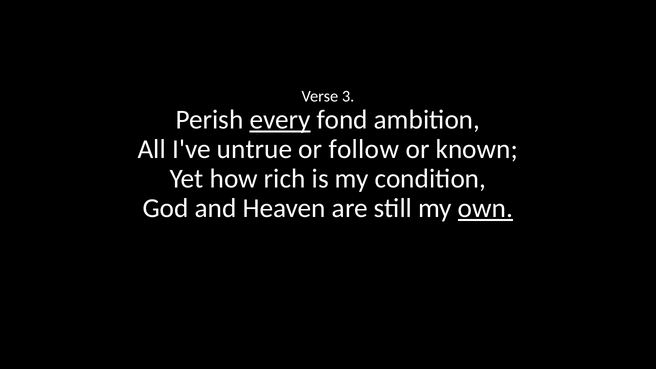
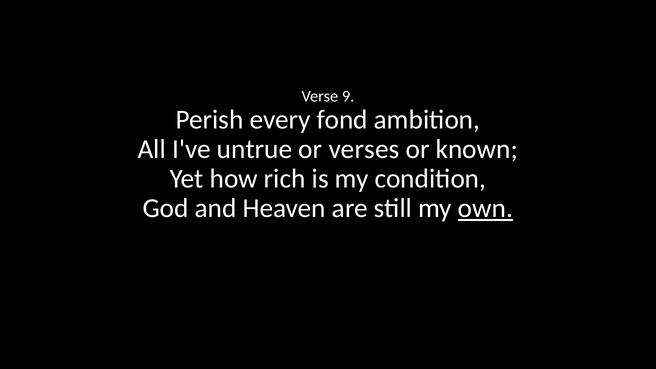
3: 3 -> 9
every underline: present -> none
follow: follow -> verses
